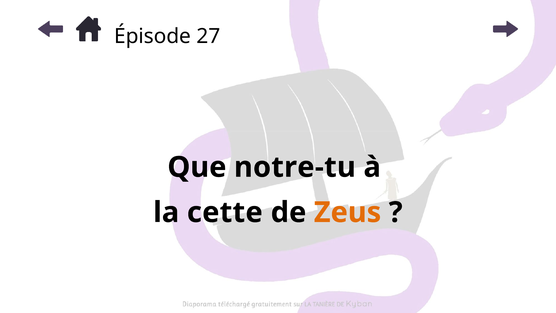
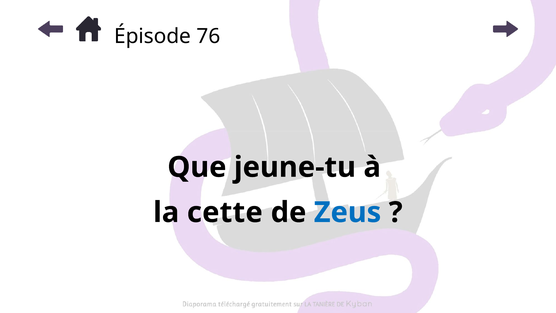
27: 27 -> 76
notre-tu: notre-tu -> jeune-tu
Zeus colour: orange -> blue
